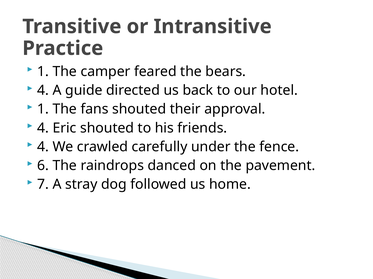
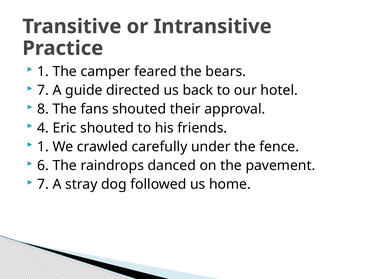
4 at (43, 91): 4 -> 7
1 at (43, 109): 1 -> 8
4 at (43, 147): 4 -> 1
